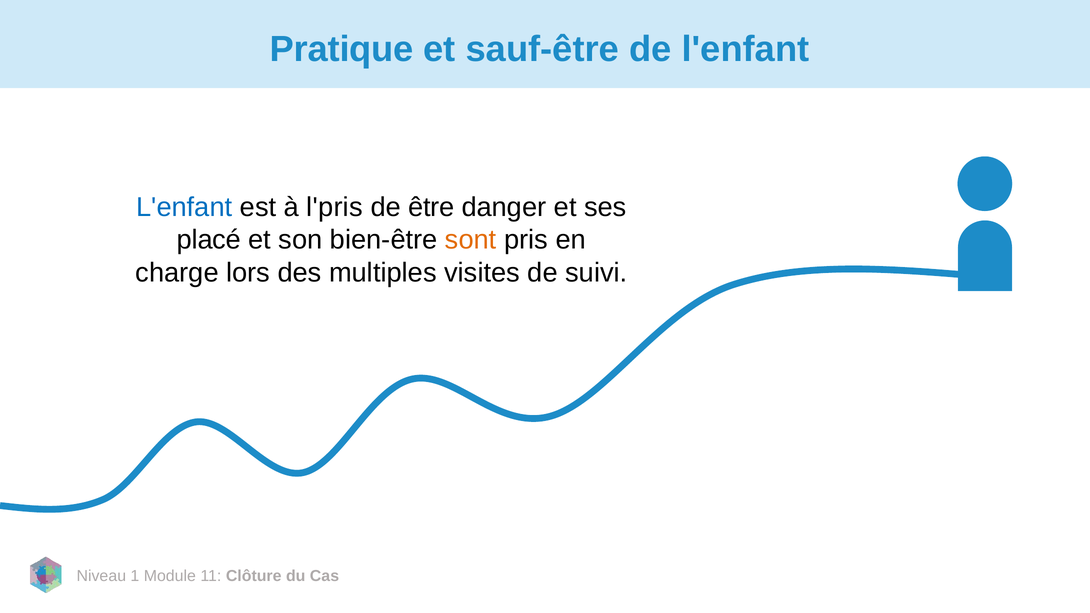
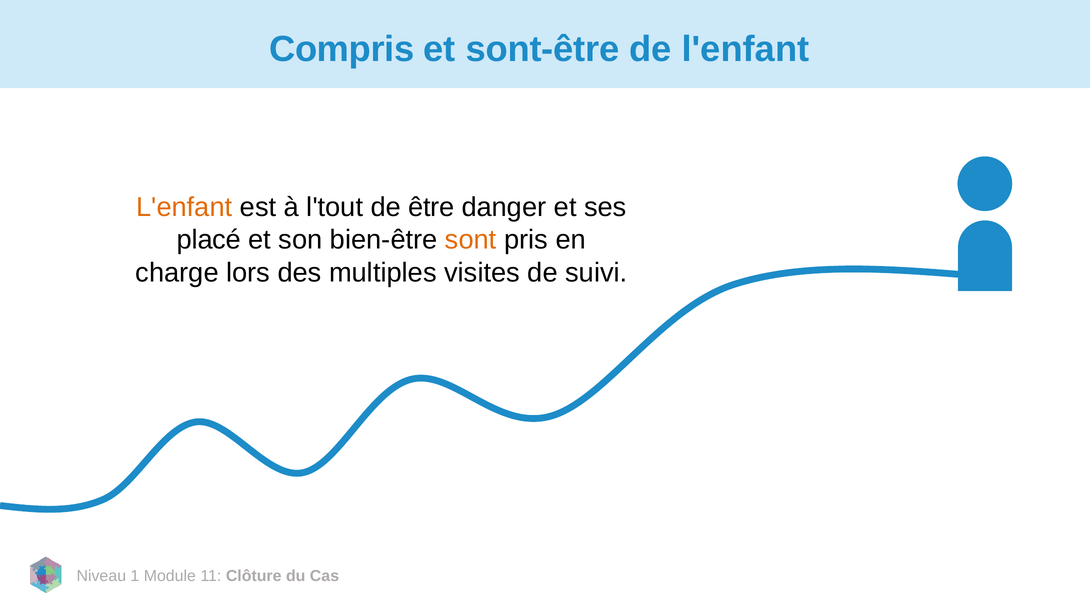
Pratique: Pratique -> Compris
sauf-être: sauf-être -> sont-être
L'enfant at (184, 207) colour: blue -> orange
l'pris: l'pris -> l'tout
